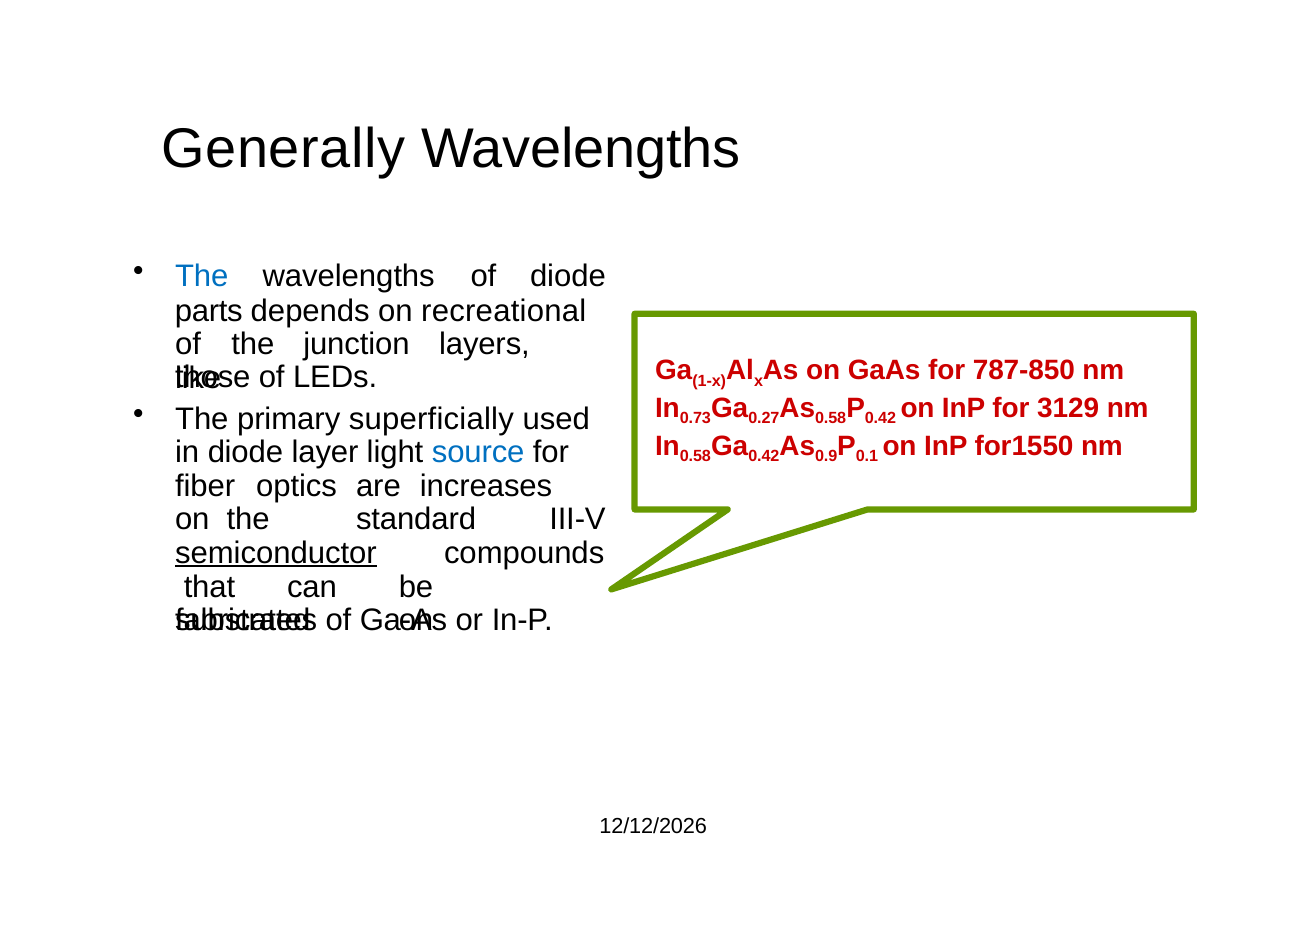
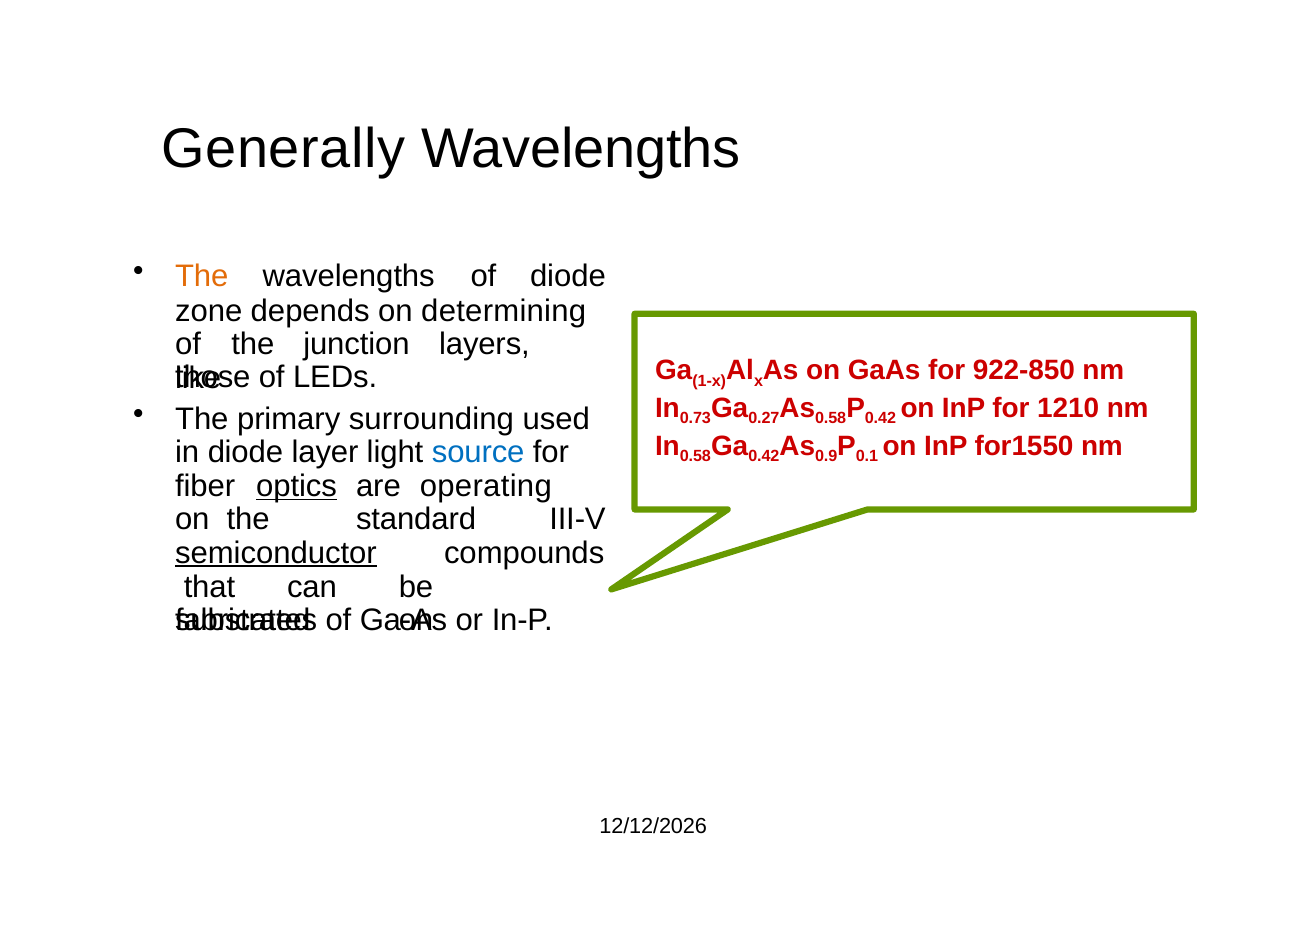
The at (202, 277) colour: blue -> orange
parts: parts -> zone
recreational: recreational -> determining
787-850: 787-850 -> 922-850
3129: 3129 -> 1210
superficially: superficially -> surrounding
optics underline: none -> present
increases: increases -> operating
